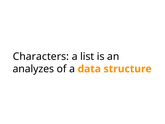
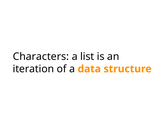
analyzes: analyzes -> iteration
